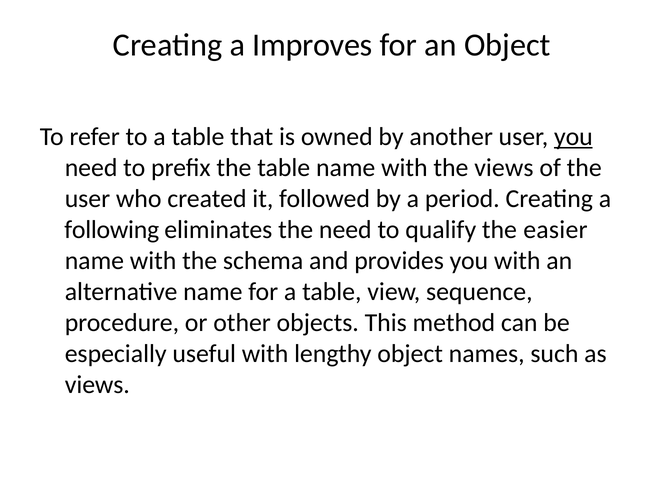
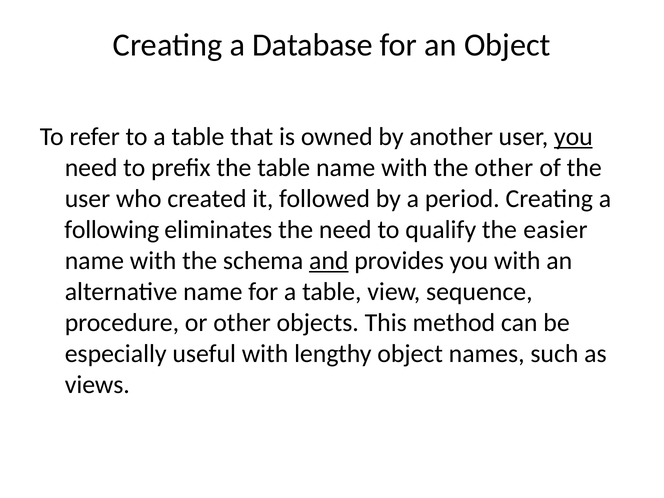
Improves: Improves -> Database
the views: views -> other
and underline: none -> present
